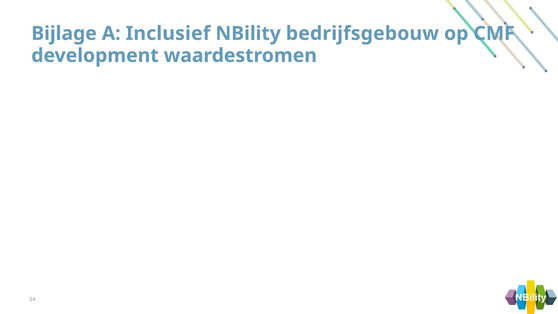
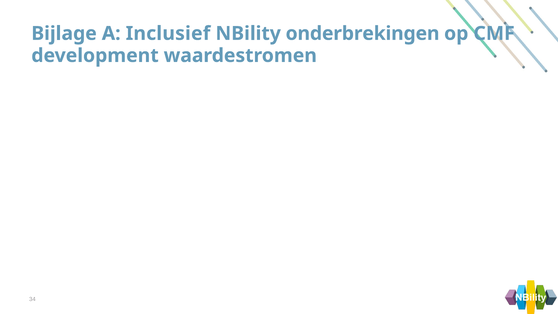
bedrijfsgebouw: bedrijfsgebouw -> onderbrekingen
